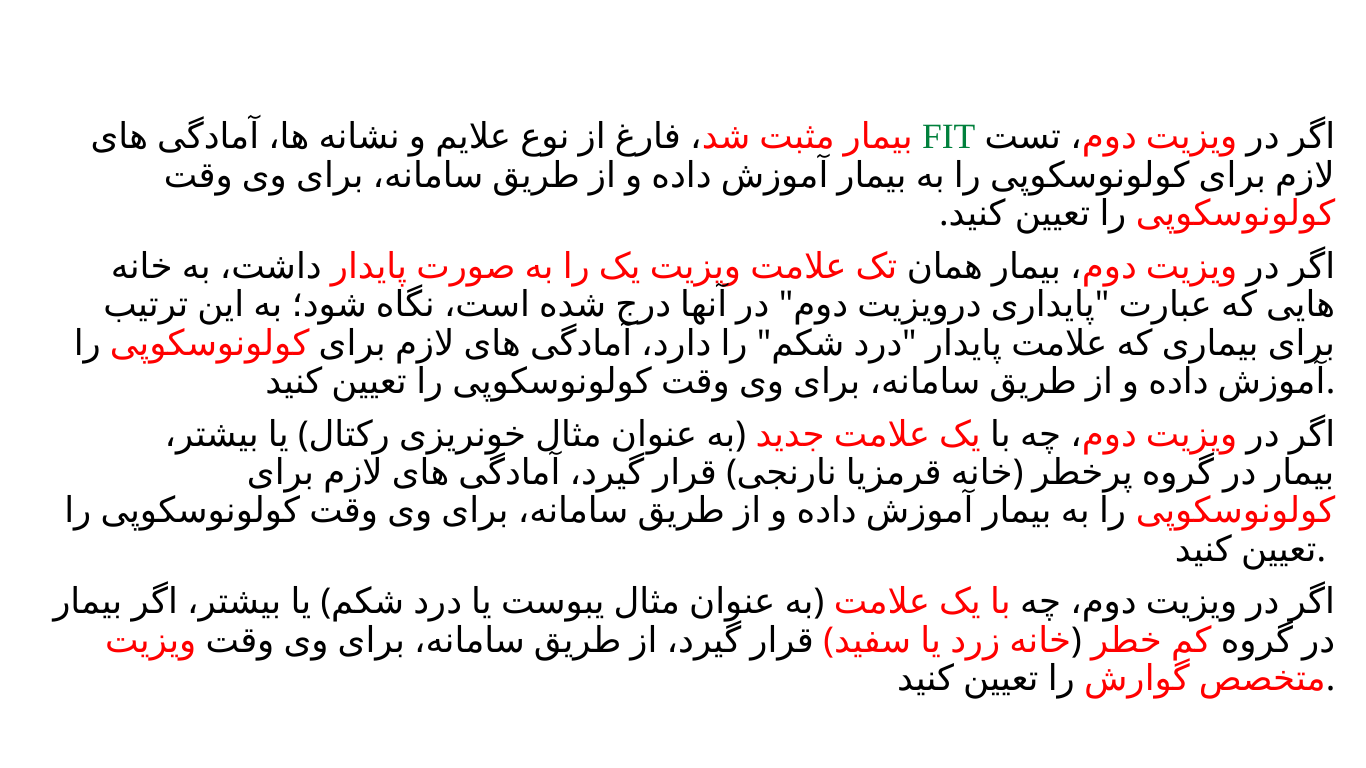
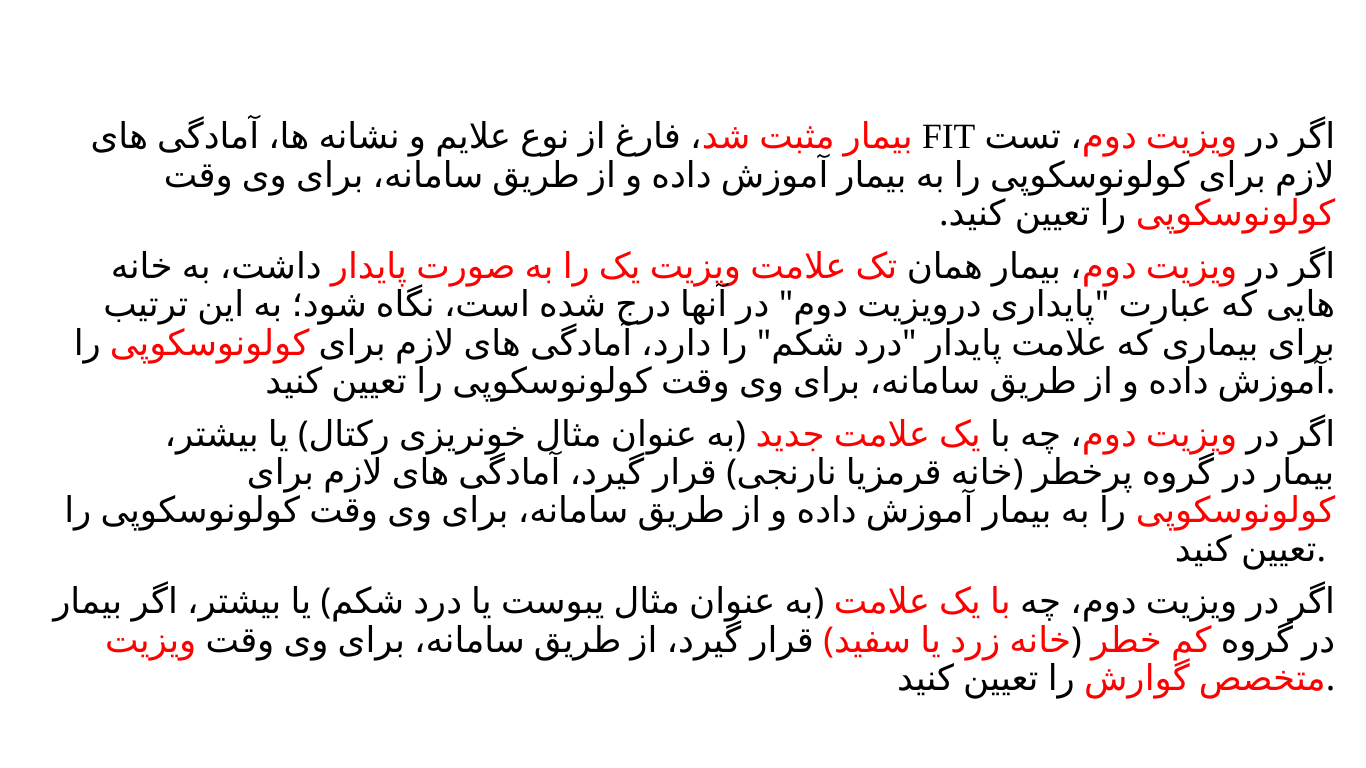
FIT colour: green -> black
